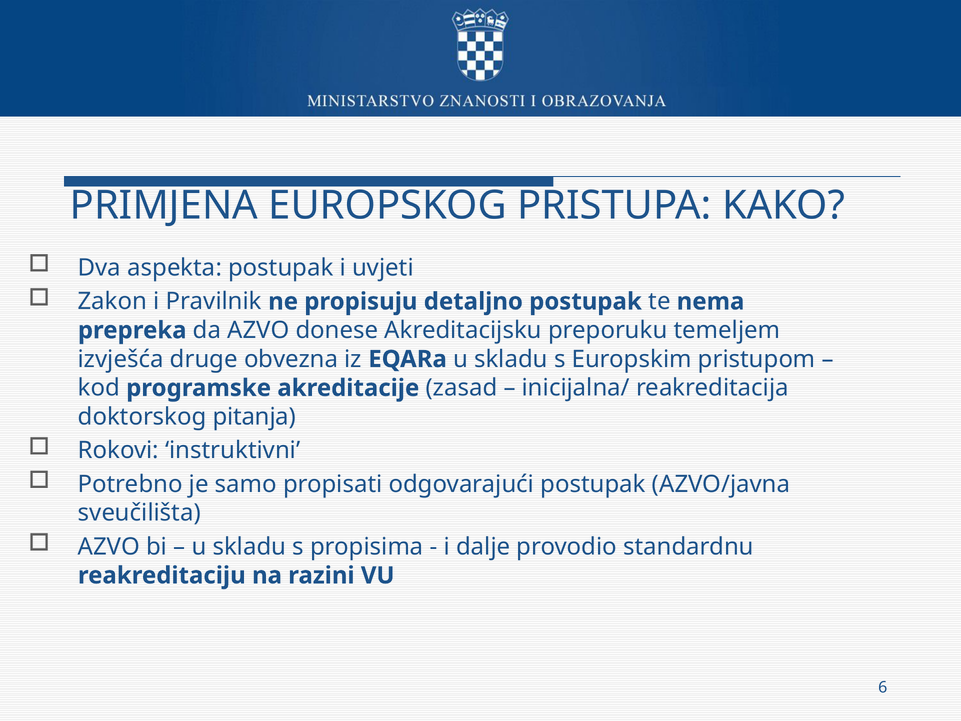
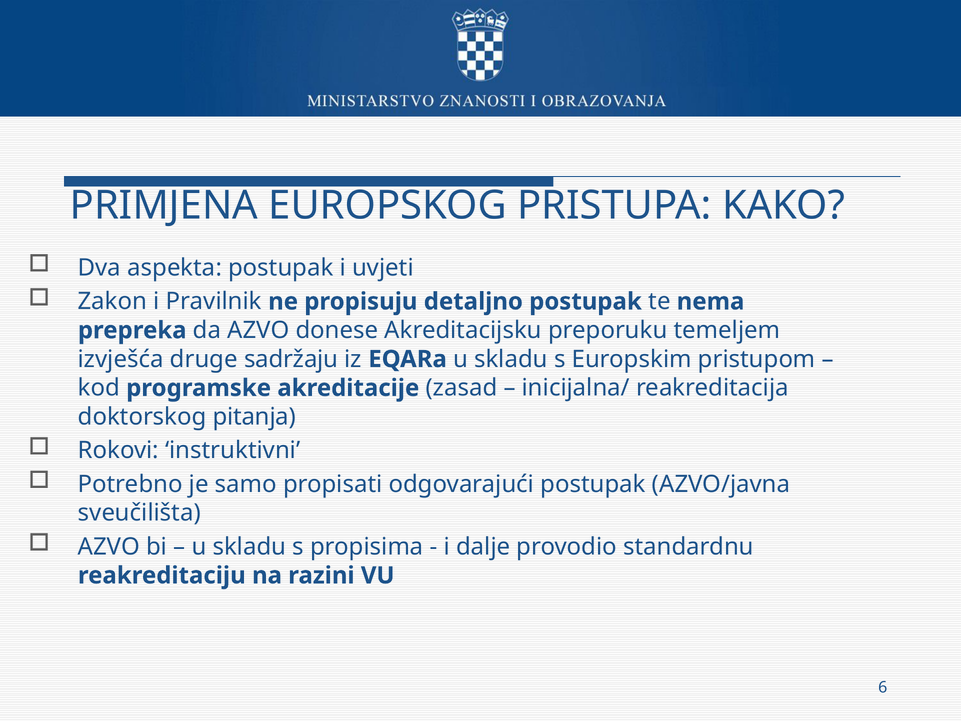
obvezna: obvezna -> sadržaju
